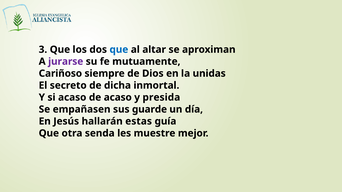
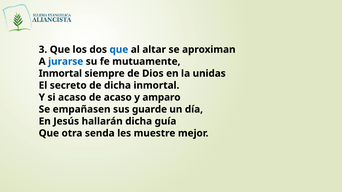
jurarse colour: purple -> blue
Cariñoso at (60, 74): Cariñoso -> Inmortal
presida: presida -> amparo
hallarán estas: estas -> dicha
